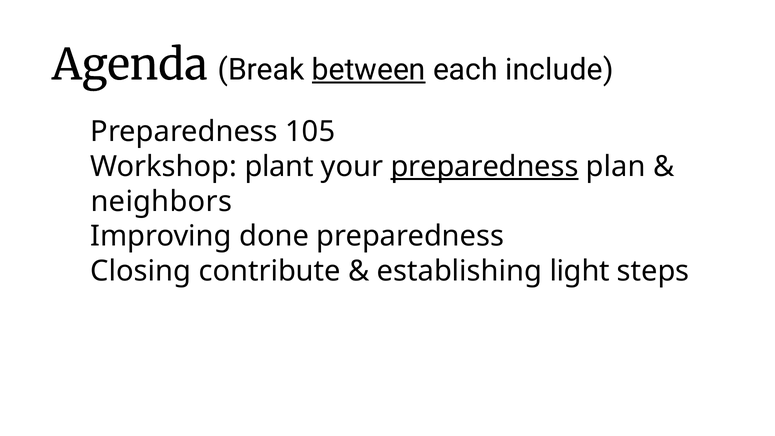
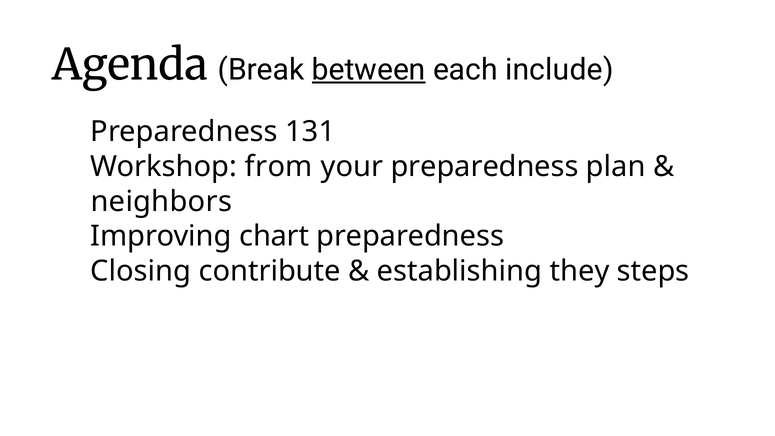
105: 105 -> 131
plant: plant -> from
preparedness at (485, 167) underline: present -> none
done: done -> chart
light: light -> they
